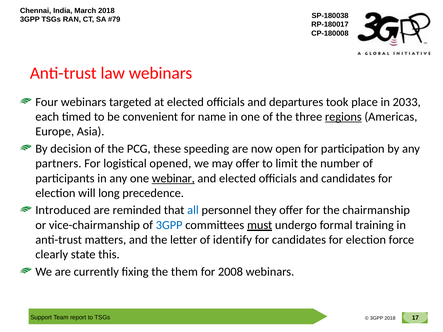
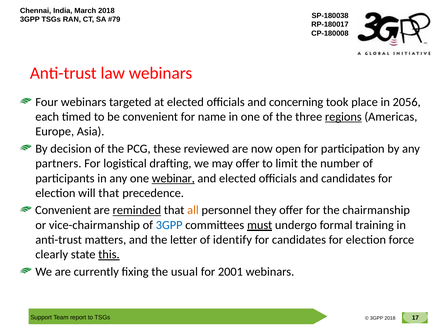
departures: departures -> concerning
2033: 2033 -> 2056
speeding: speeding -> reviewed
opened: opened -> drafting
will long: long -> that
Introduced at (63, 210): Introduced -> Convenient
reminded underline: none -> present
all colour: blue -> orange
this underline: none -> present
them: them -> usual
2008: 2008 -> 2001
